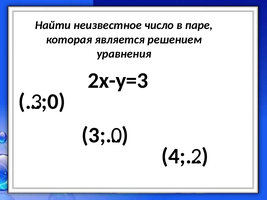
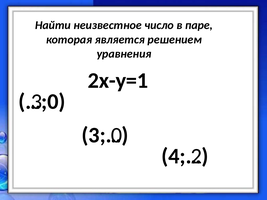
2x-y=3: 2x-y=3 -> 2x-y=1
